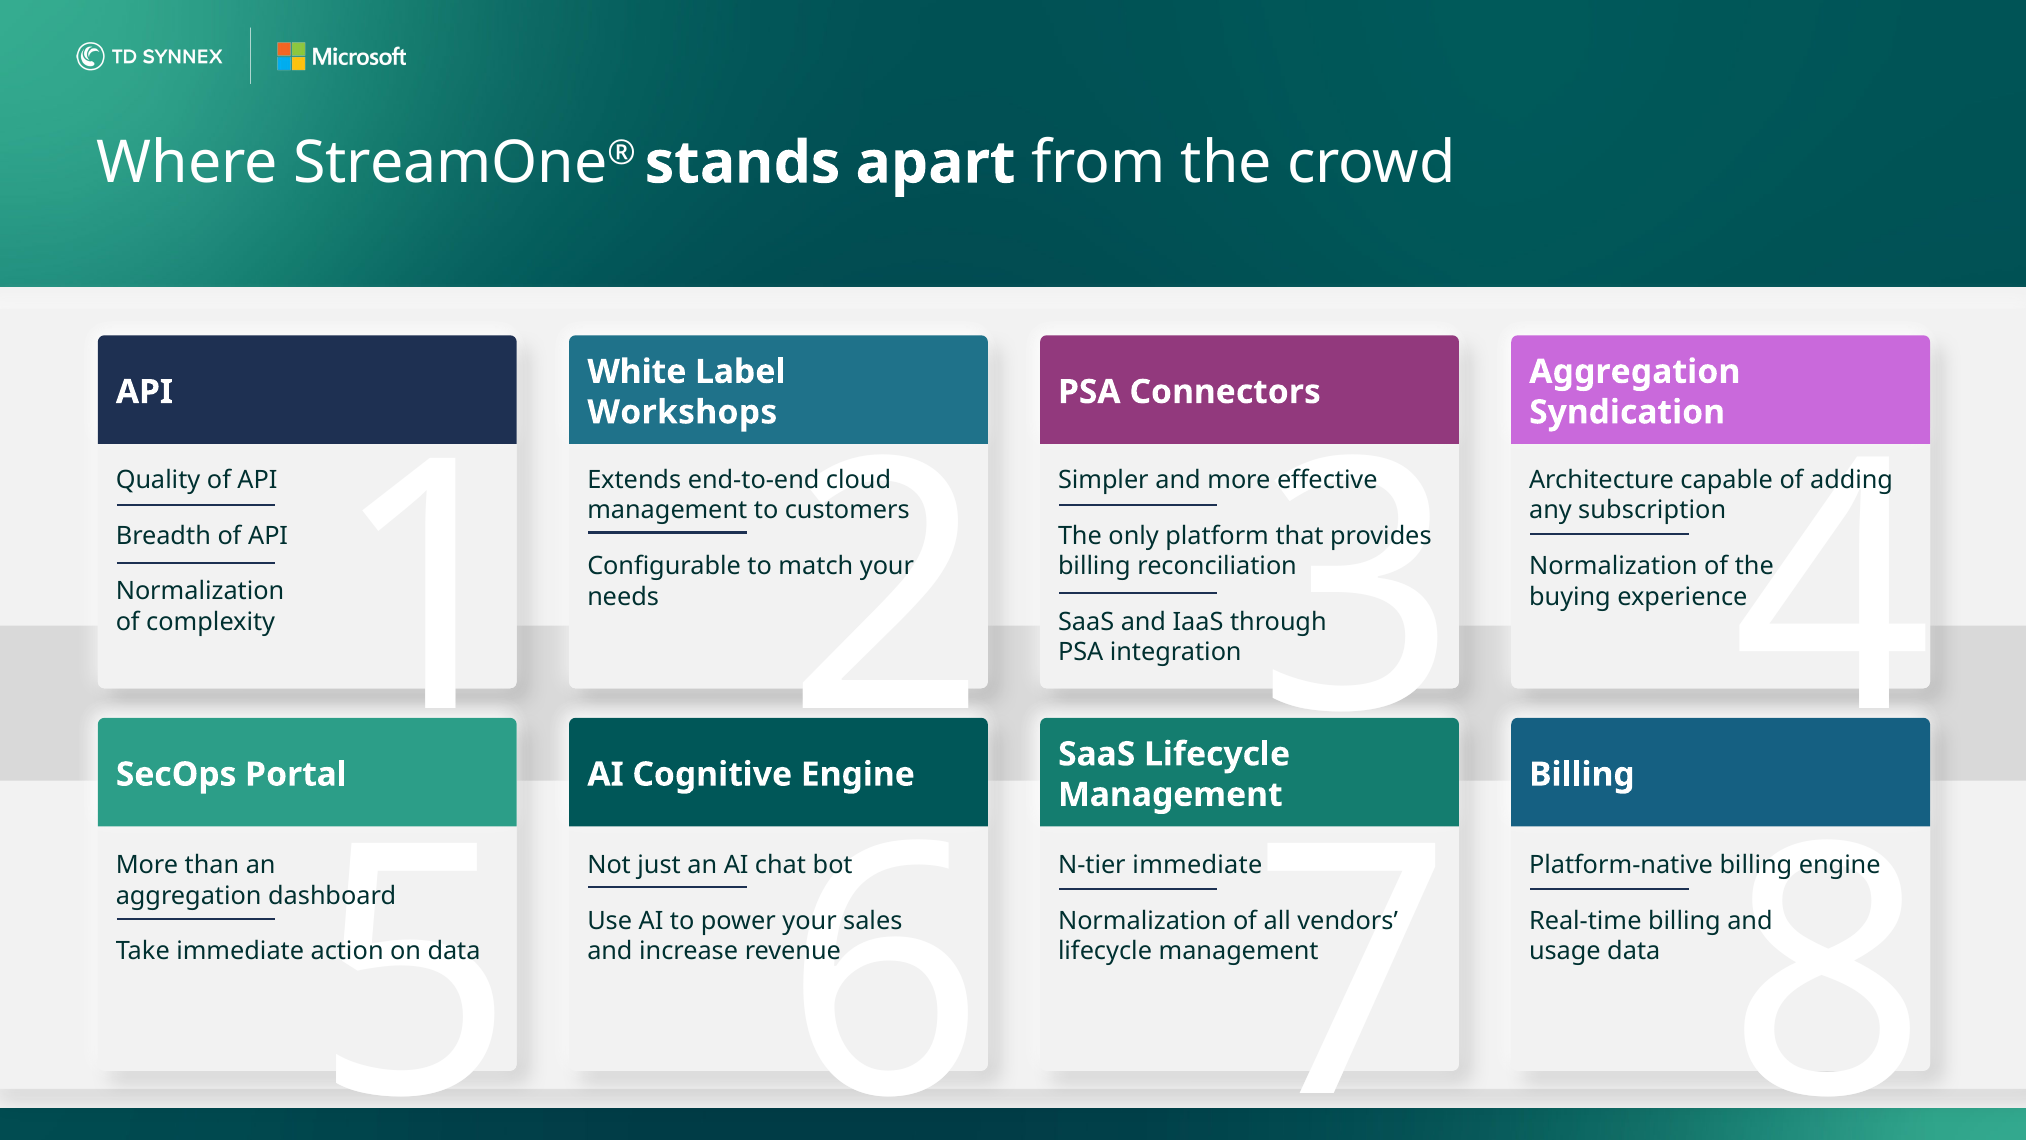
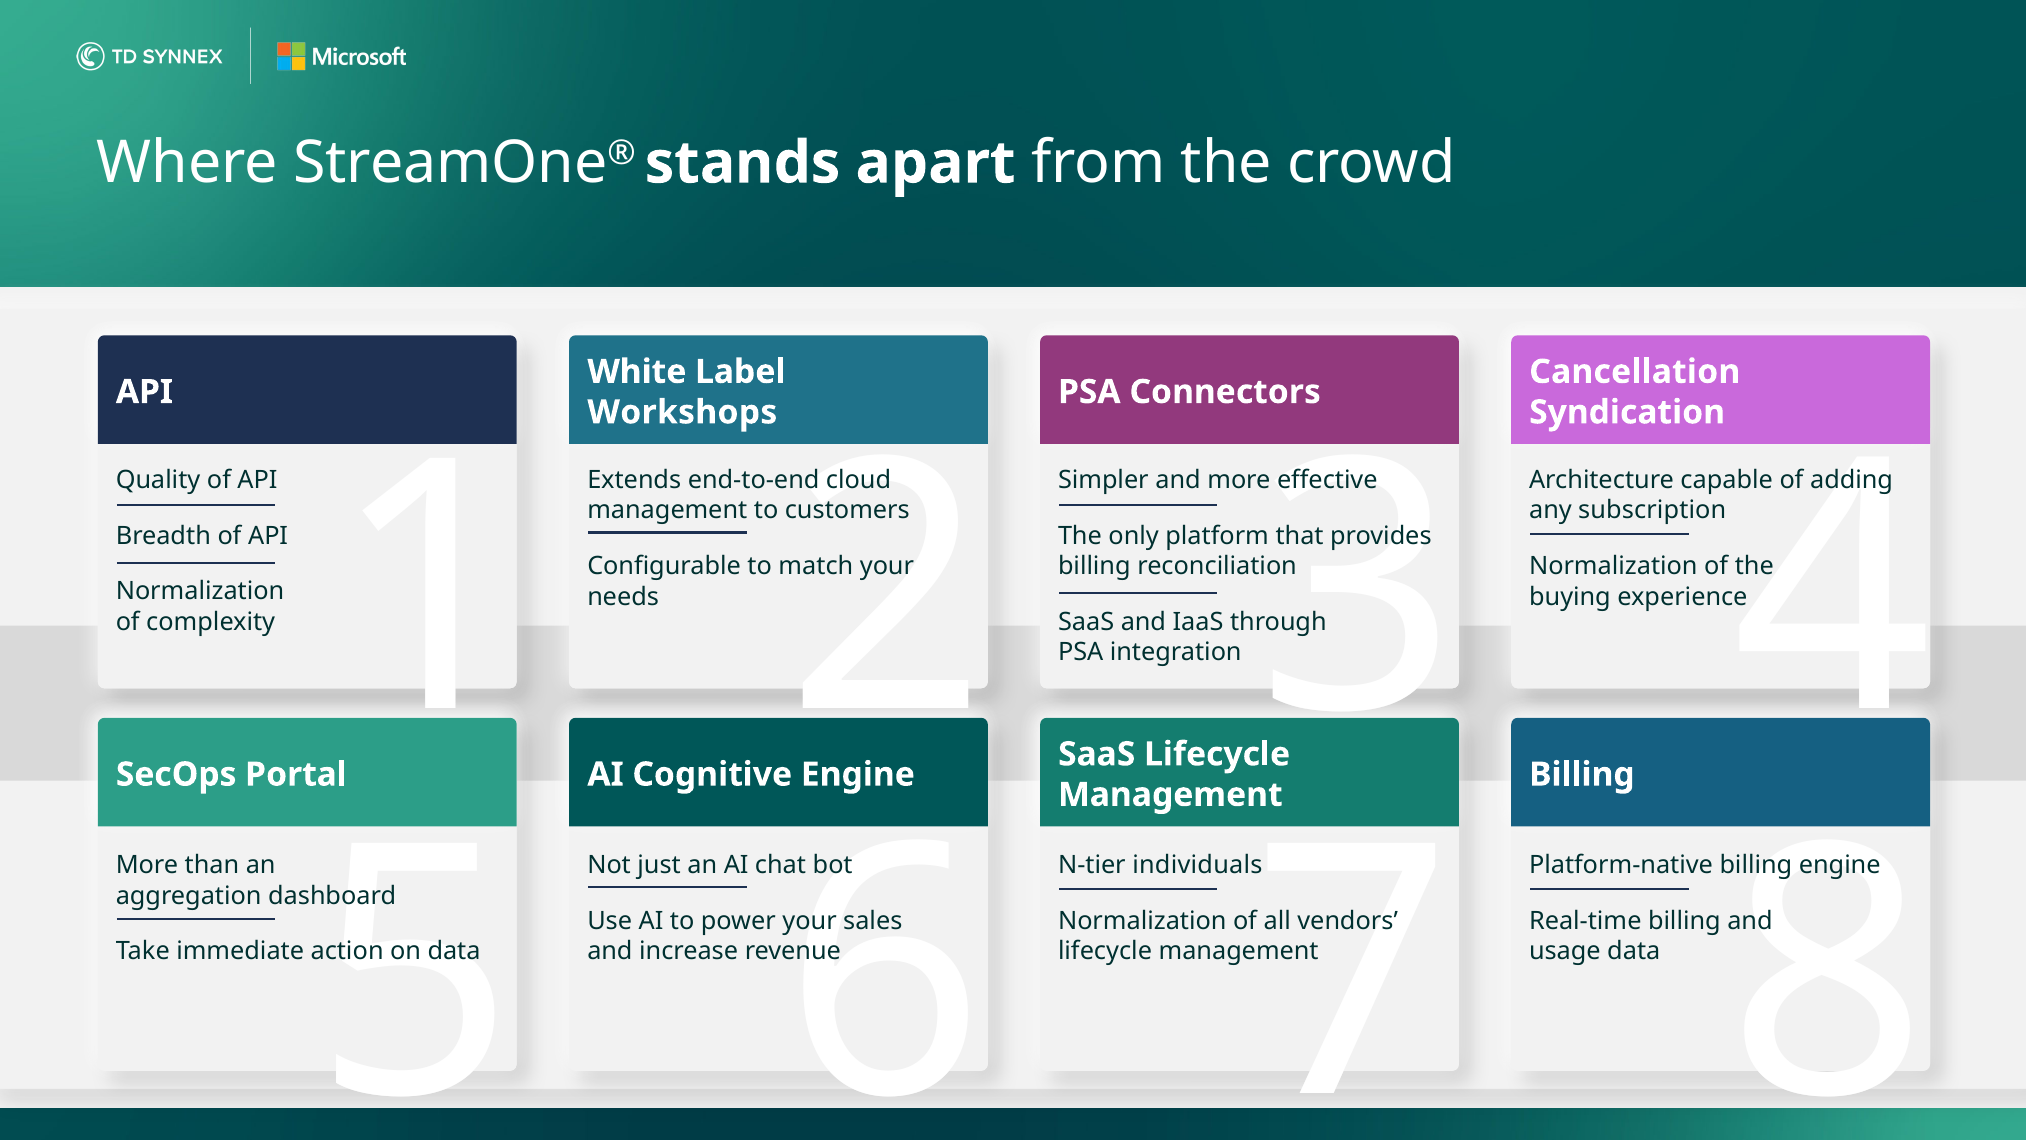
Aggregation at (1635, 372): Aggregation -> Cancellation
N-tier immediate: immediate -> individuals
